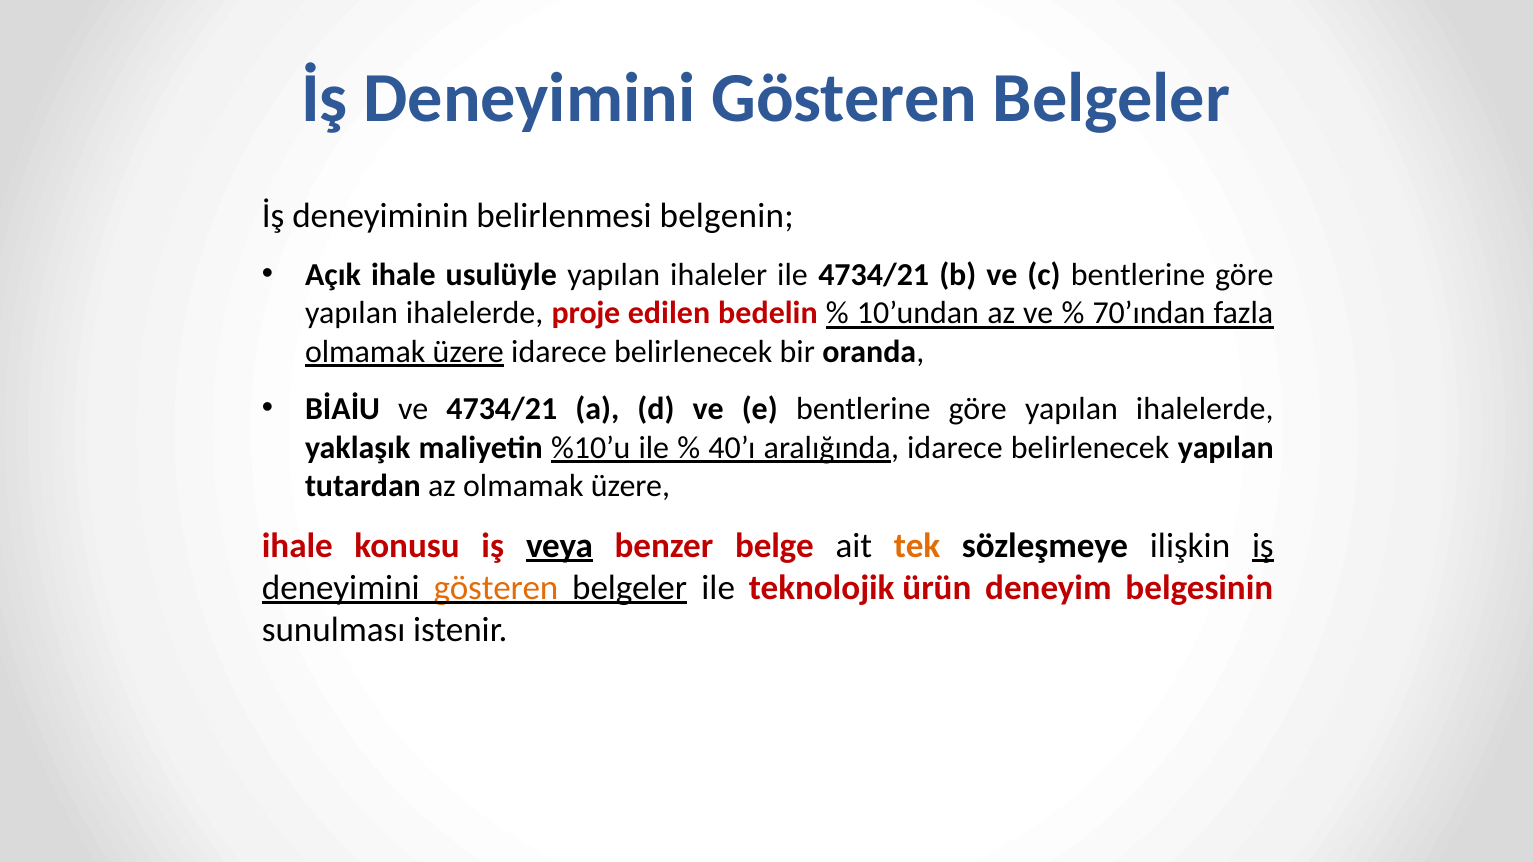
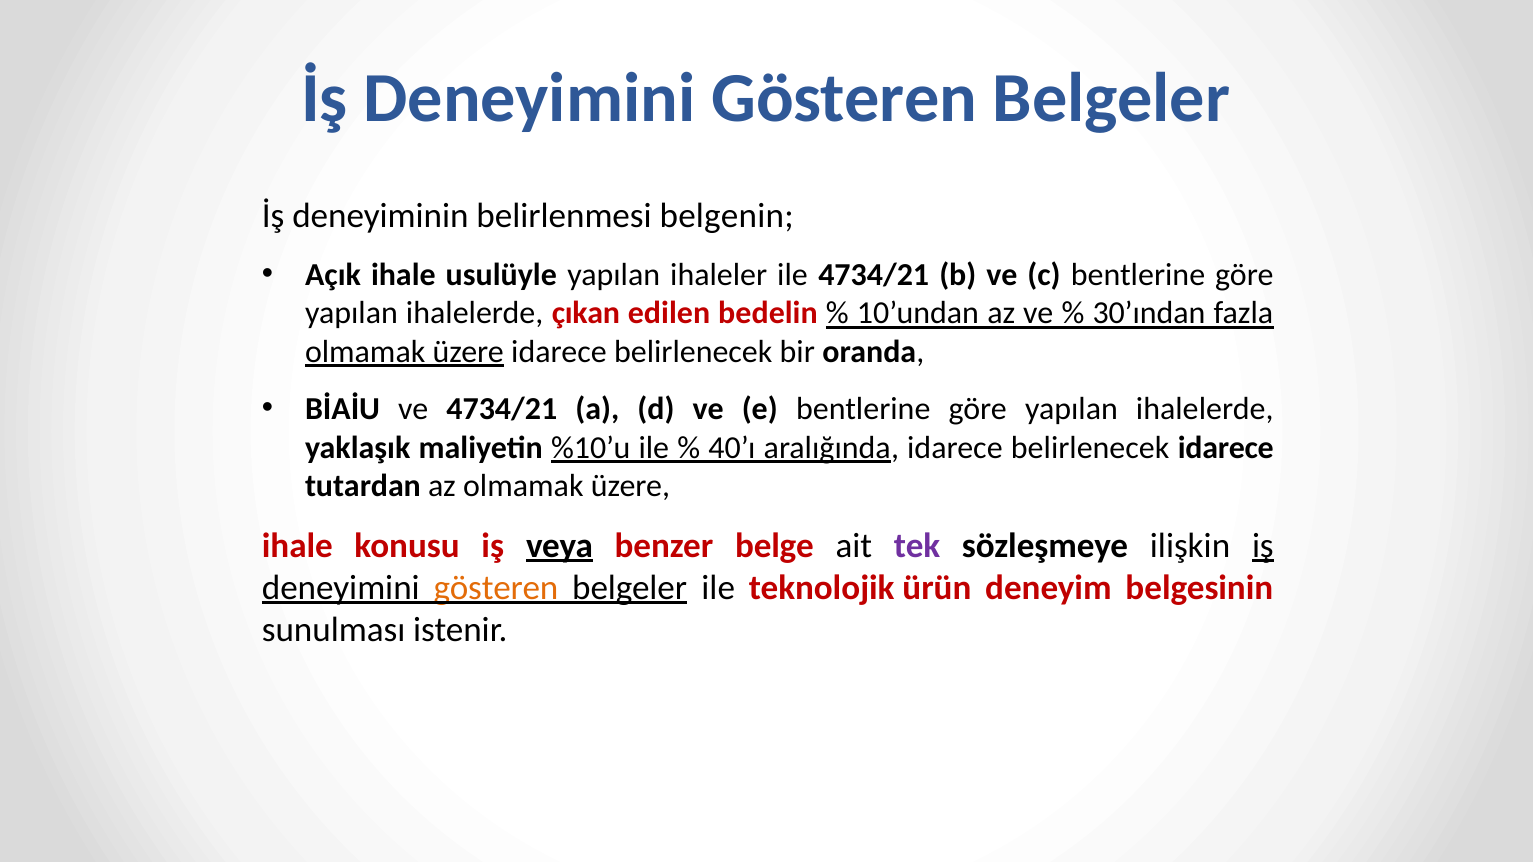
proje: proje -> çıkan
70’ından: 70’ından -> 30’ından
belirlenecek yapılan: yapılan -> idarece
tek colour: orange -> purple
